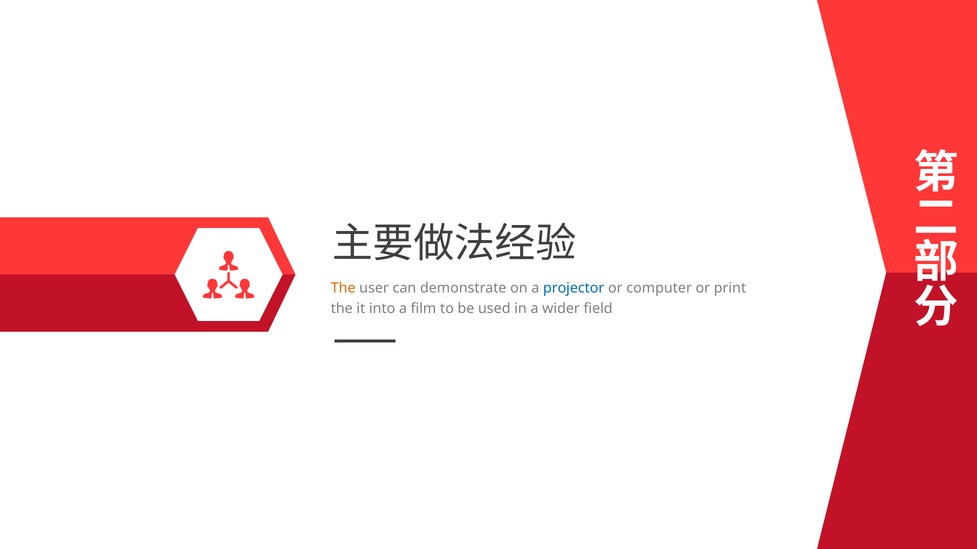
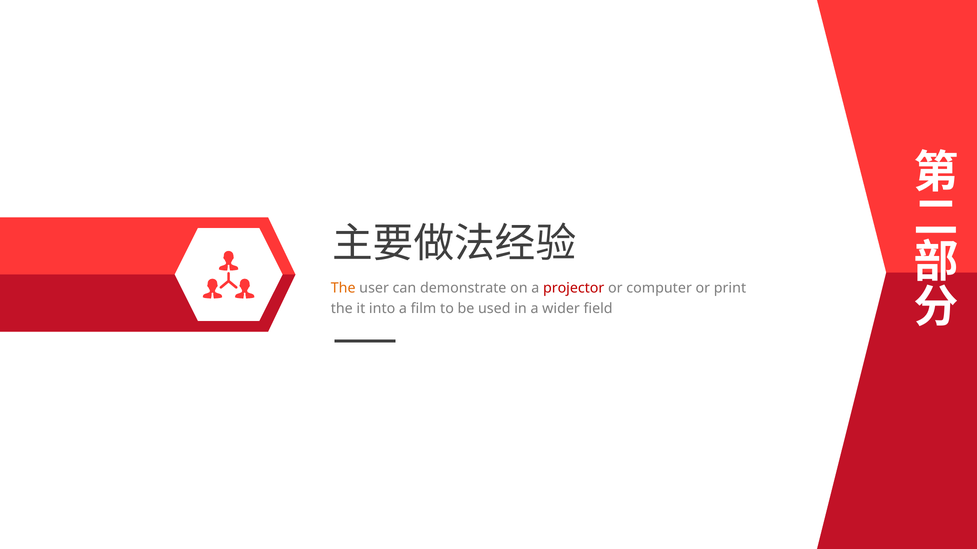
projector colour: blue -> red
